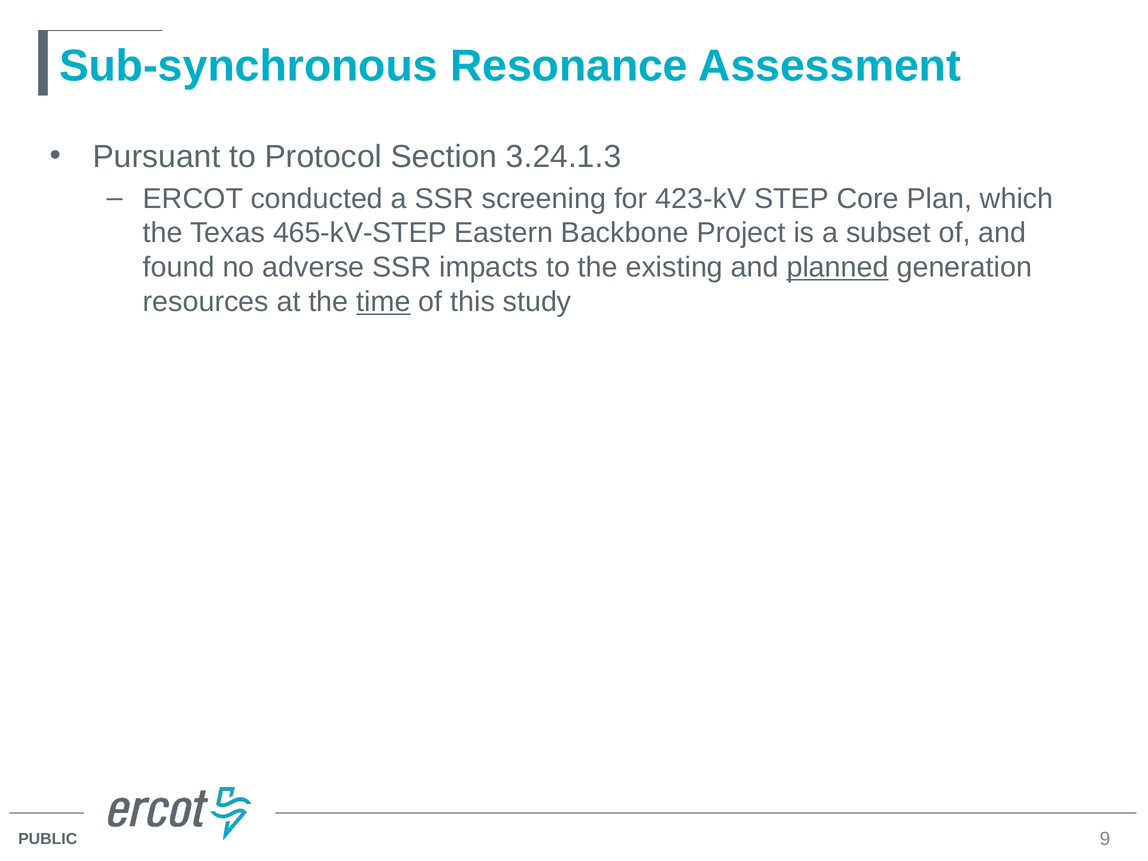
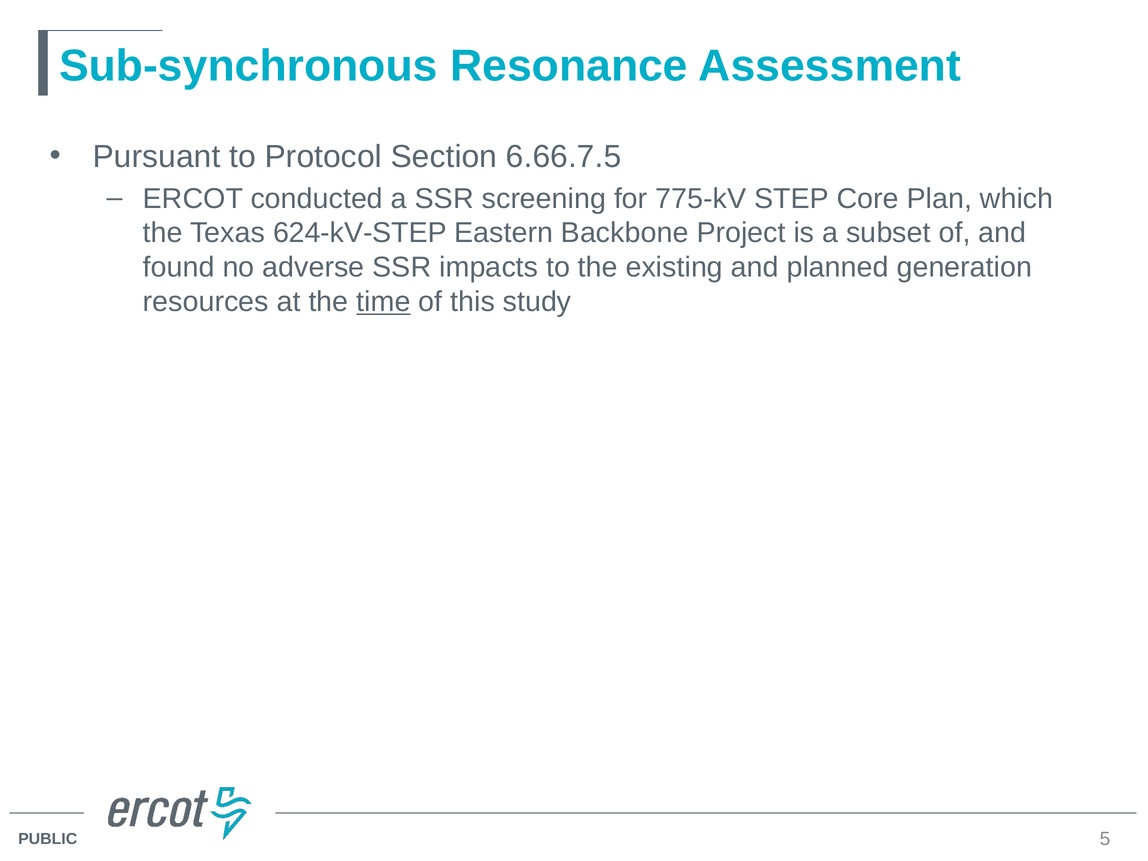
3.24.1.3: 3.24.1.3 -> 6.66.7.5
423-kV: 423-kV -> 775-kV
465-kV-STEP: 465-kV-STEP -> 624-kV-STEP
planned underline: present -> none
9: 9 -> 5
